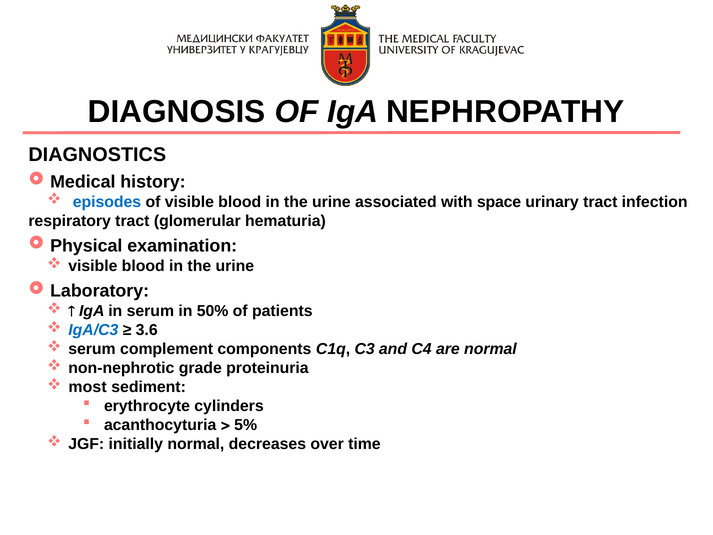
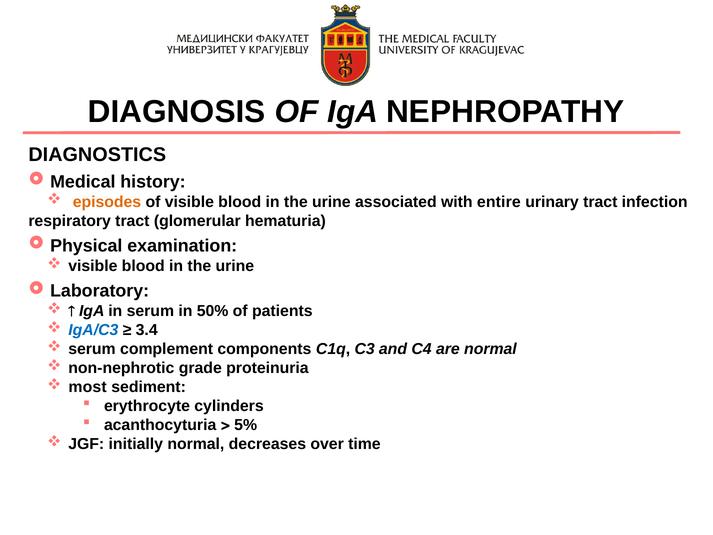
episodes colour: blue -> orange
space: space -> entire
3.6: 3.6 -> 3.4
